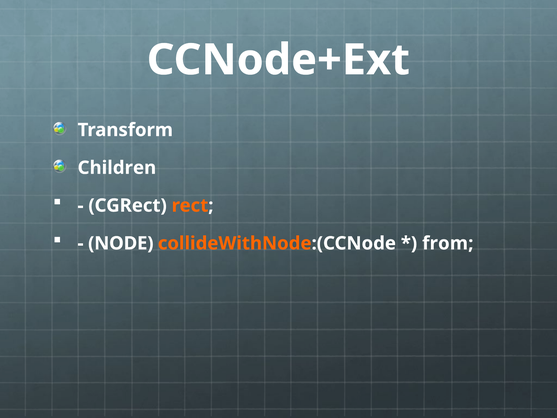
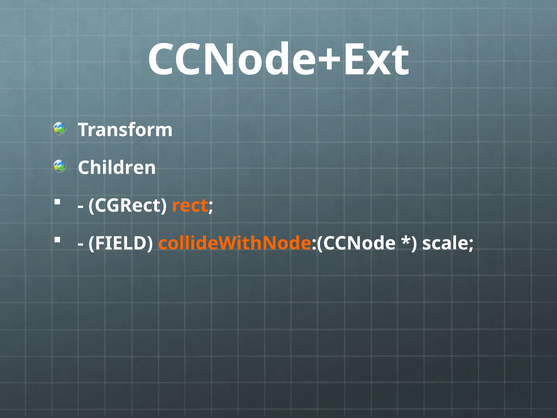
NODE: NODE -> FIELD
from: from -> scale
